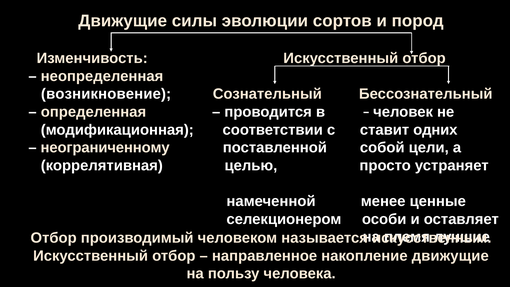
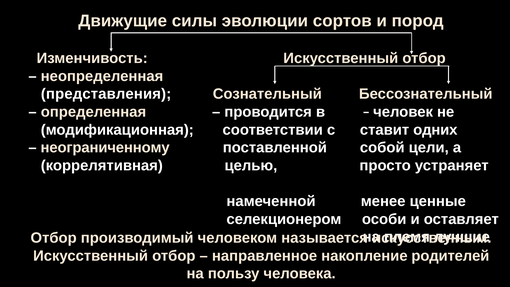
возникновение: возникновение -> представления
накопление движущие: движущие -> родителей
